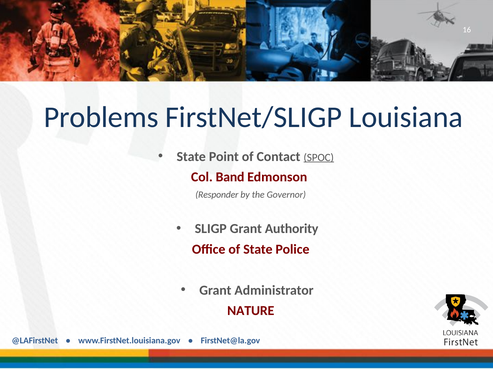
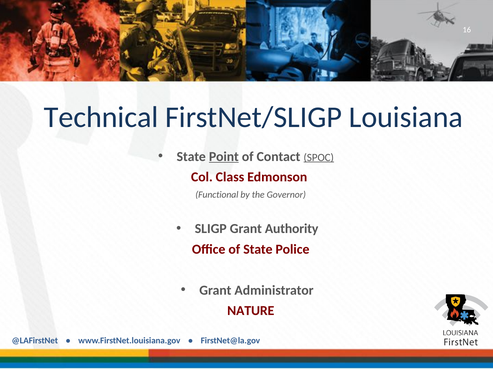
Problems: Problems -> Technical
Point underline: none -> present
Band: Band -> Class
Responder: Responder -> Functional
